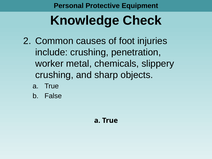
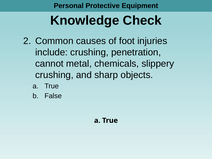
worker: worker -> cannot
